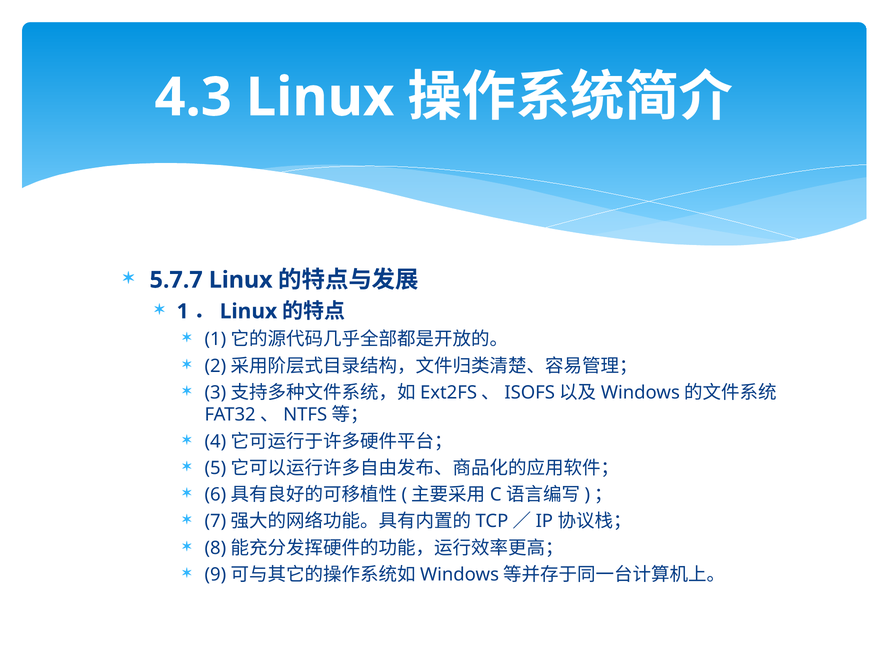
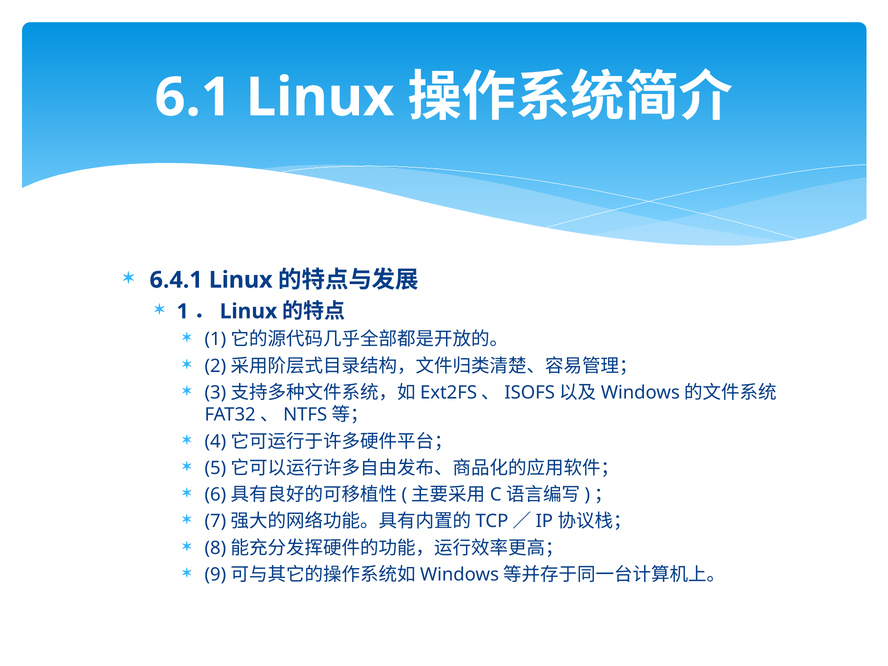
4.3: 4.3 -> 6.1
5.7.7: 5.7.7 -> 6.4.1
